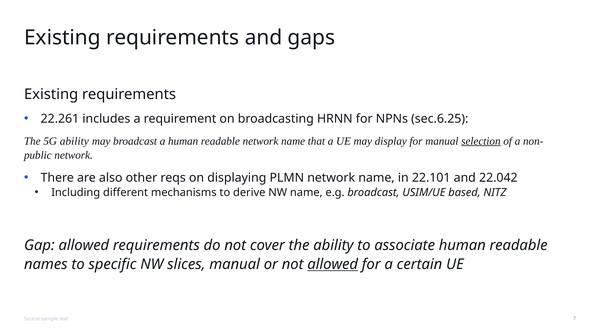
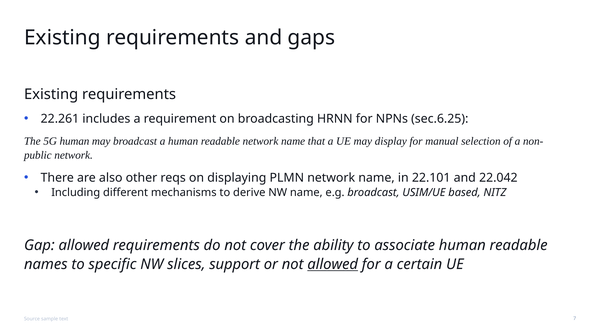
5G ability: ability -> human
selection underline: present -> none
slices manual: manual -> support
